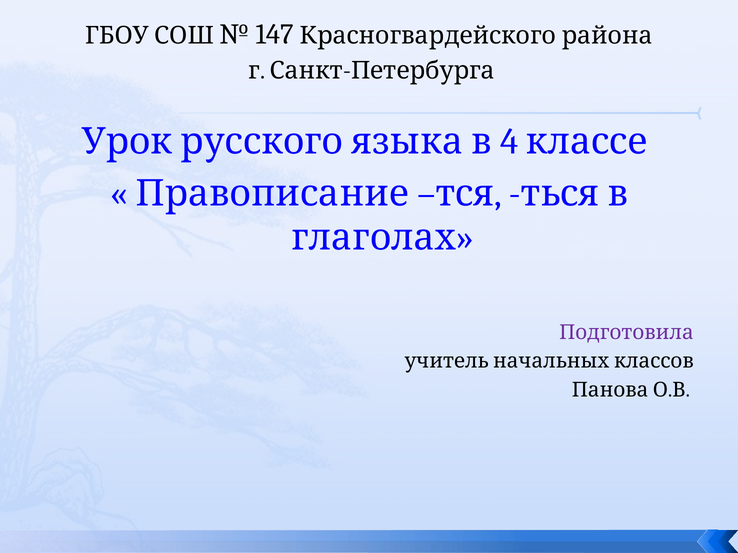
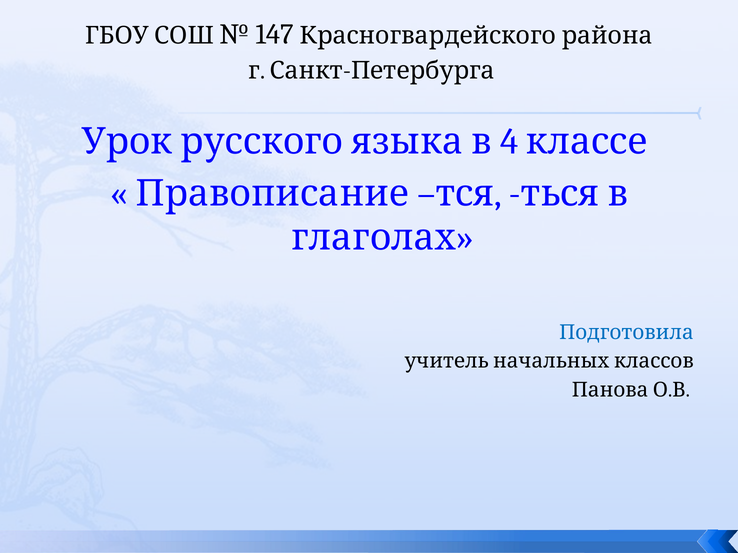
Подготовила colour: purple -> blue
